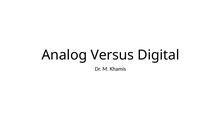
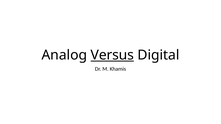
Versus underline: none -> present
